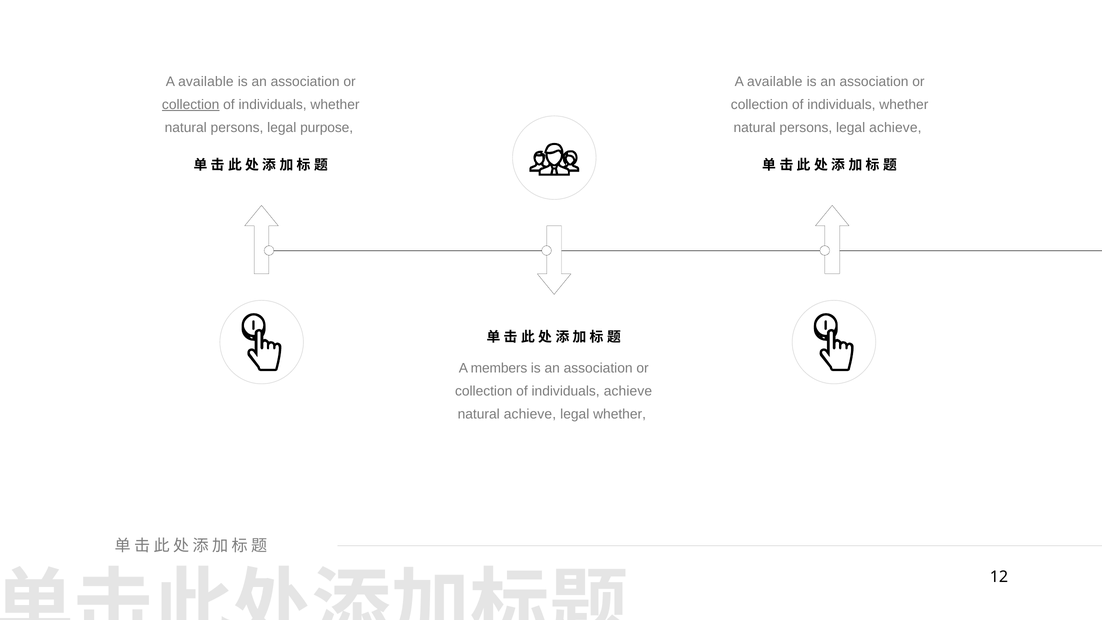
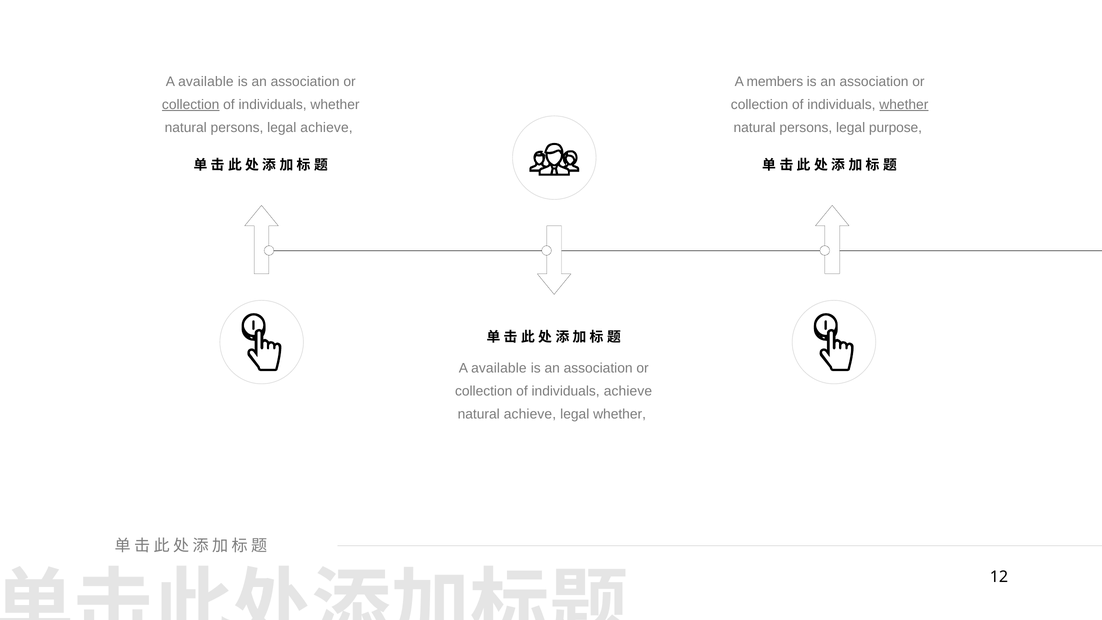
available at (775, 81): available -> members
whether at (904, 105) underline: none -> present
legal purpose: purpose -> achieve
legal achieve: achieve -> purpose
members at (499, 368): members -> available
